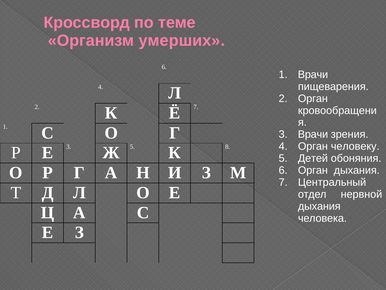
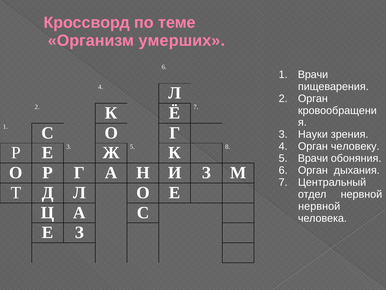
3 Врачи: Врачи -> Науки
5 Детей: Детей -> Врачи
дыхания at (319, 206): дыхания -> нервной
